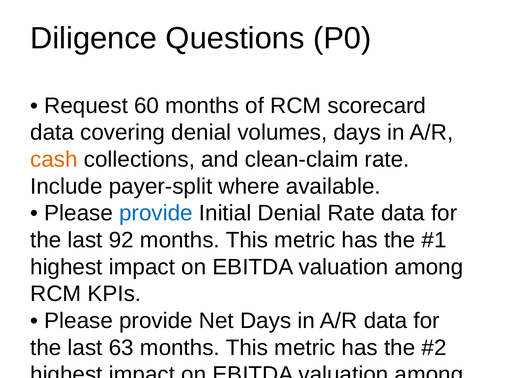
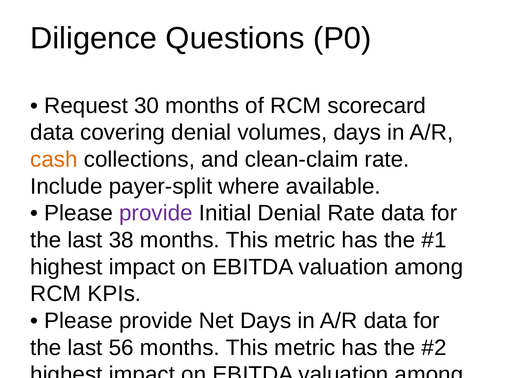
60: 60 -> 30
provide at (156, 214) colour: blue -> purple
92: 92 -> 38
63: 63 -> 56
